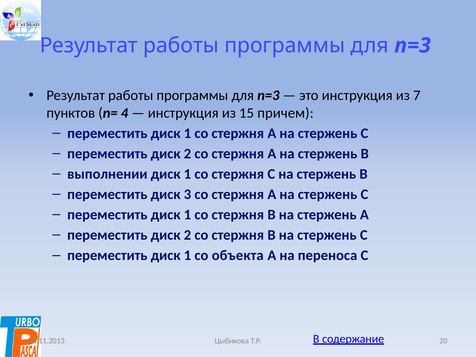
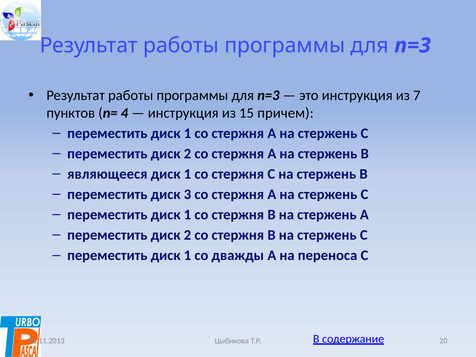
выполнении: выполнении -> являющееся
объекта: объекта -> дважды
